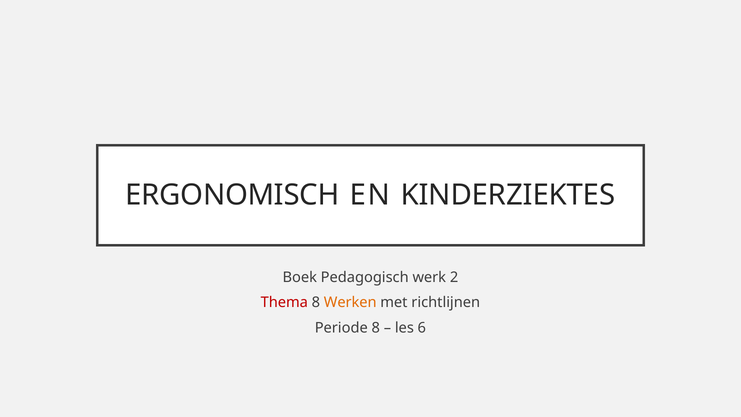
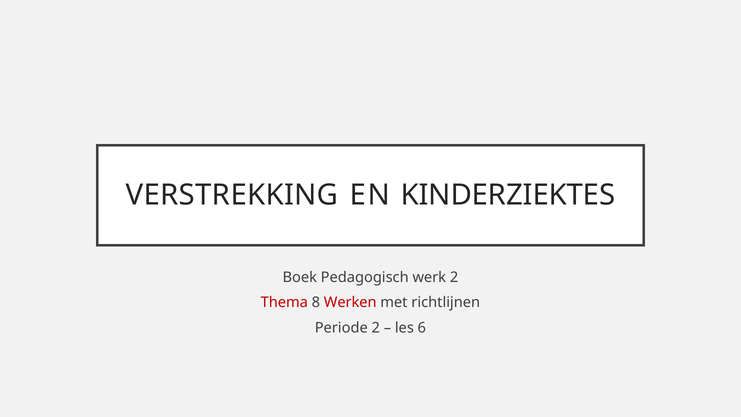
ERGONOMISCH: ERGONOMISCH -> VERSTREKKING
Werken colour: orange -> red
Periode 8: 8 -> 2
